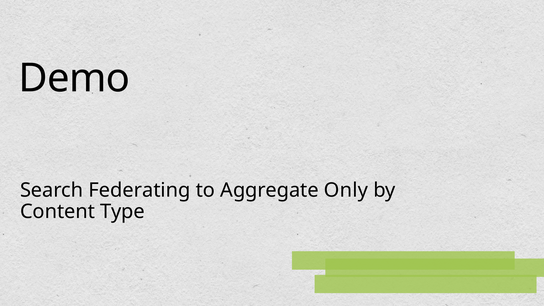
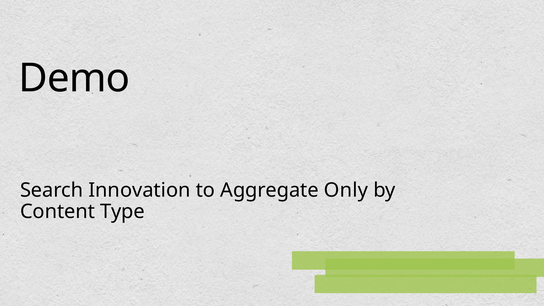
Federating: Federating -> Innovation
